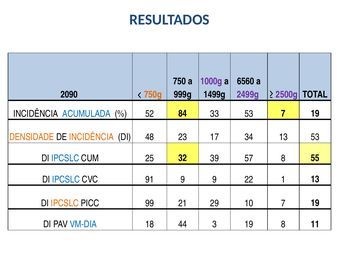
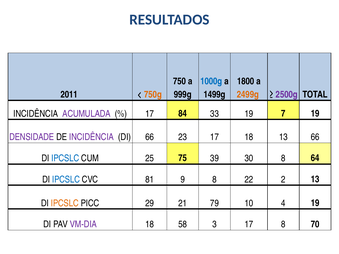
1000g colour: purple -> blue
6560: 6560 -> 1800
2090: 2090 -> 2011
2499g colour: purple -> orange
ACUMULADA colour: blue -> purple
52 at (150, 114): 52 -> 17
33 53: 53 -> 19
DENSIDADE colour: orange -> purple
INCIDÊNCIA at (91, 137) colour: orange -> purple
DI 48: 48 -> 66
17 34: 34 -> 18
13 53: 53 -> 66
32: 32 -> 75
57: 57 -> 30
55: 55 -> 64
91: 91 -> 81
9 9: 9 -> 8
1: 1 -> 2
99: 99 -> 29
29: 29 -> 79
10 7: 7 -> 4
VM-DIA colour: blue -> purple
44: 44 -> 58
3 19: 19 -> 17
11: 11 -> 70
